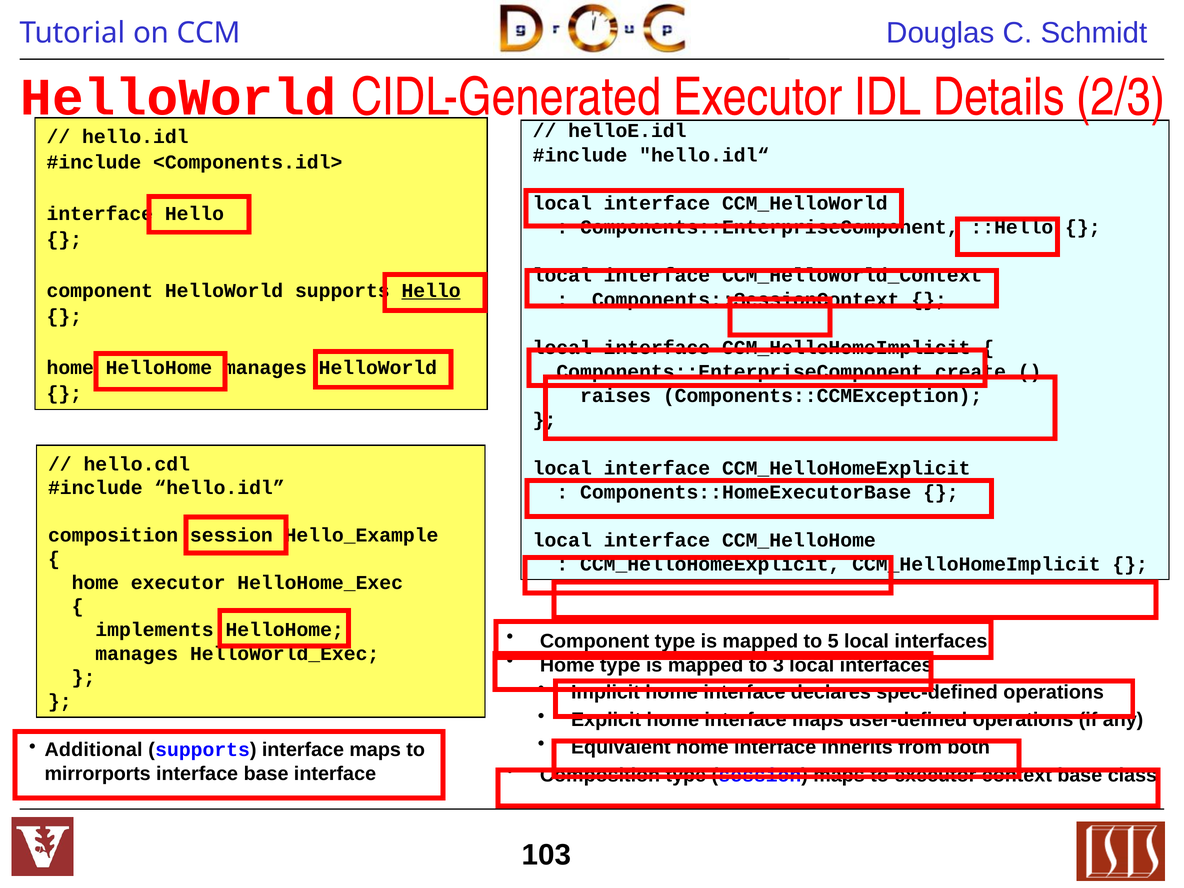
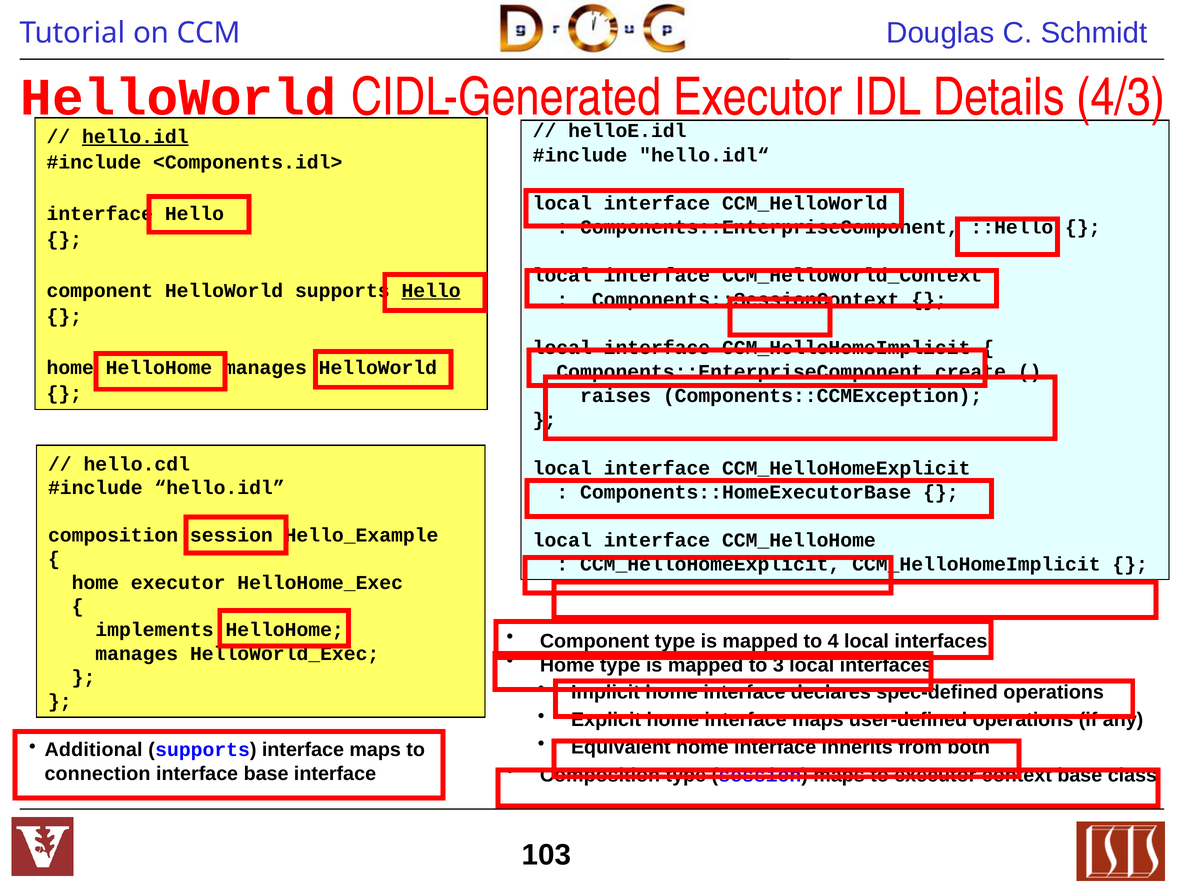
2/3: 2/3 -> 4/3
hello.idl at (135, 137) underline: none -> present
5: 5 -> 4
mirrorports: mirrorports -> connection
